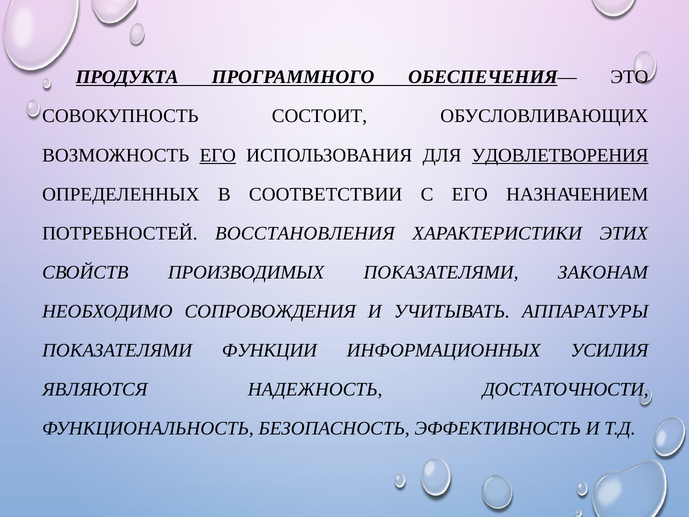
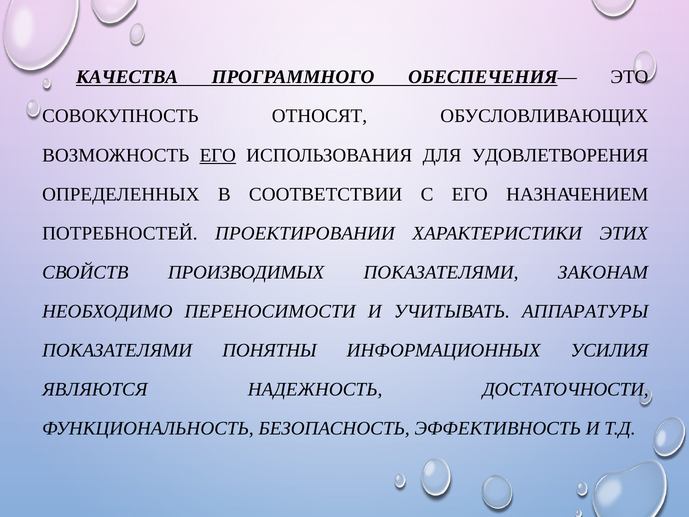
ПРОДУКТА: ПРОДУКТА -> КАЧЕСТВА
СОСТОИТ: СОСТОИТ -> ОТНОСЯТ
УДОВЛЕТВОРЕНИЯ underline: present -> none
ВОССТАНОВЛЕНИЯ: ВОССТАНОВЛЕНИЯ -> ПРОЕКТИРОВАНИИ
СОПРОВОЖДЕНИЯ: СОПРОВОЖДЕНИЯ -> ПЕРЕНОСИМОСТИ
ФУНКЦИИ: ФУНКЦИИ -> ПОНЯТНЫ
